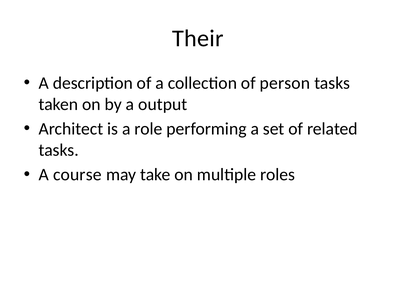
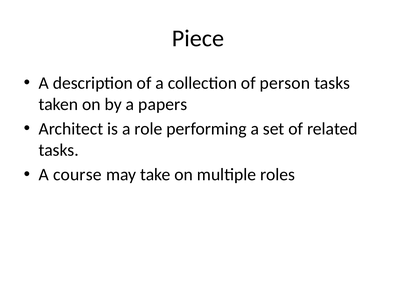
Their: Their -> Piece
output: output -> papers
